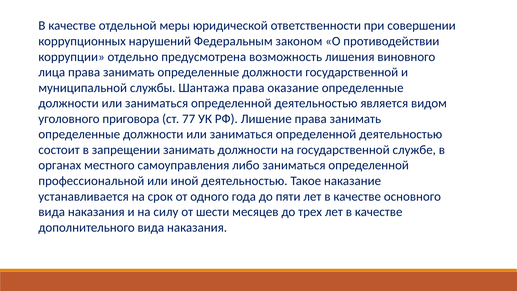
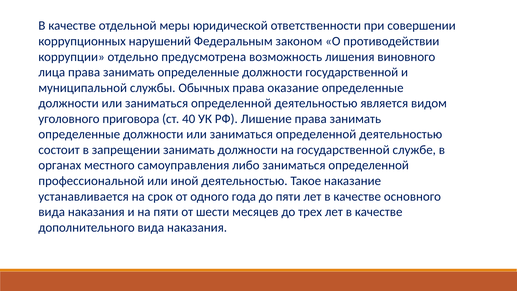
Шантажа: Шантажа -> Обычных
77: 77 -> 40
на силу: силу -> пяти
